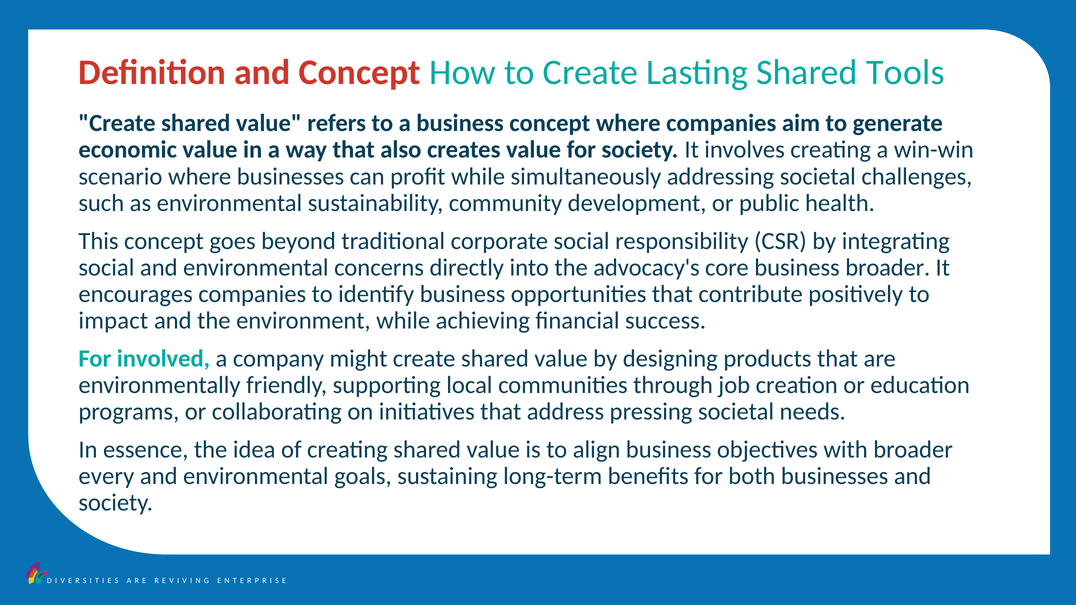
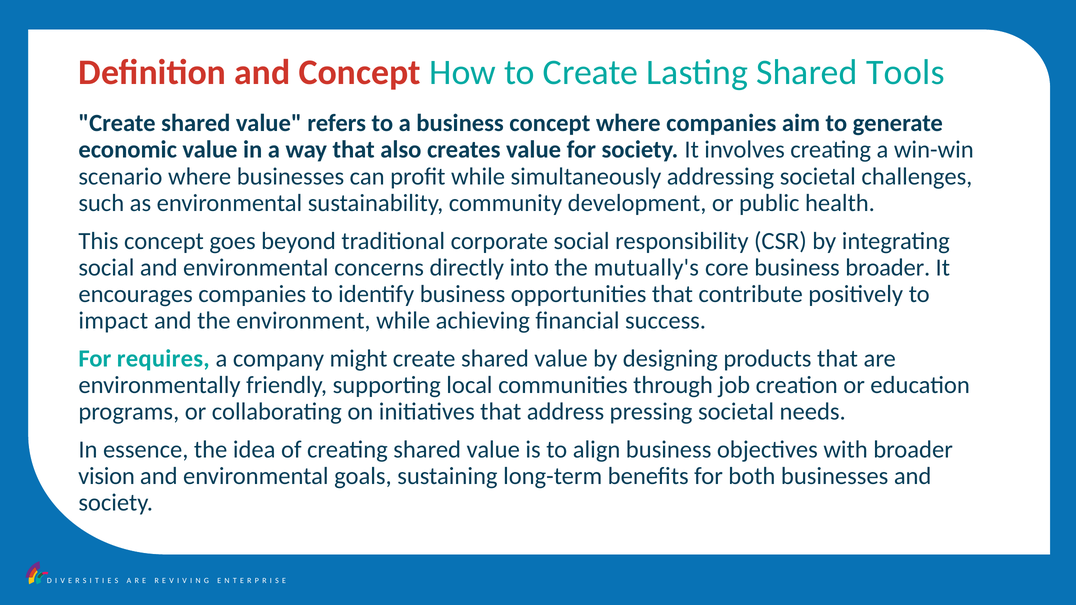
advocacy's: advocacy's -> mutually's
involved: involved -> requires
every: every -> vision
